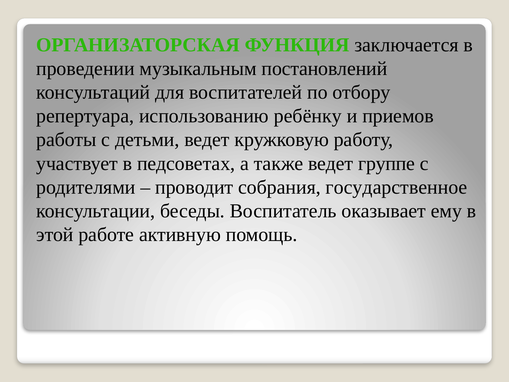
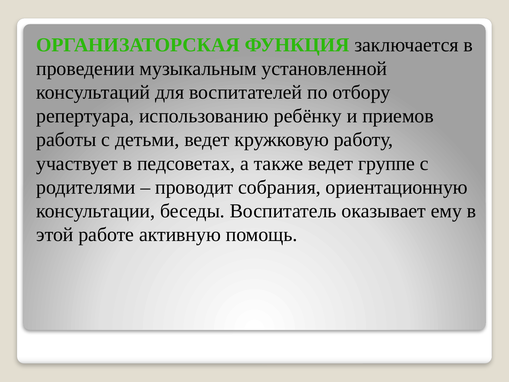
постановлений: постановлений -> установленной
государственное: государственное -> ориентационную
